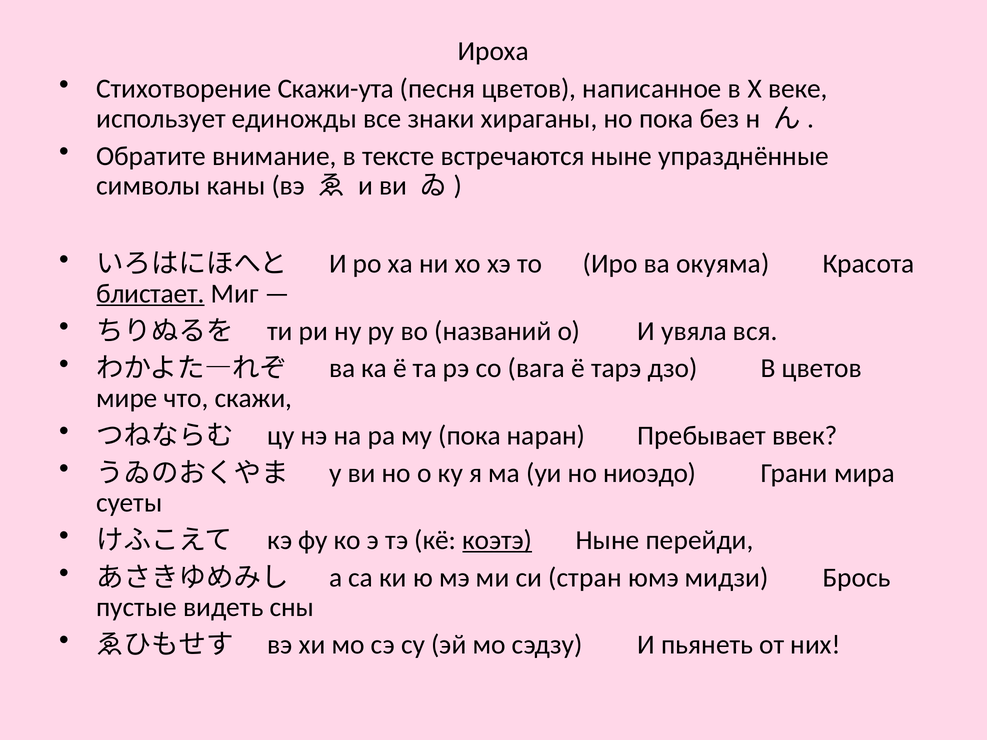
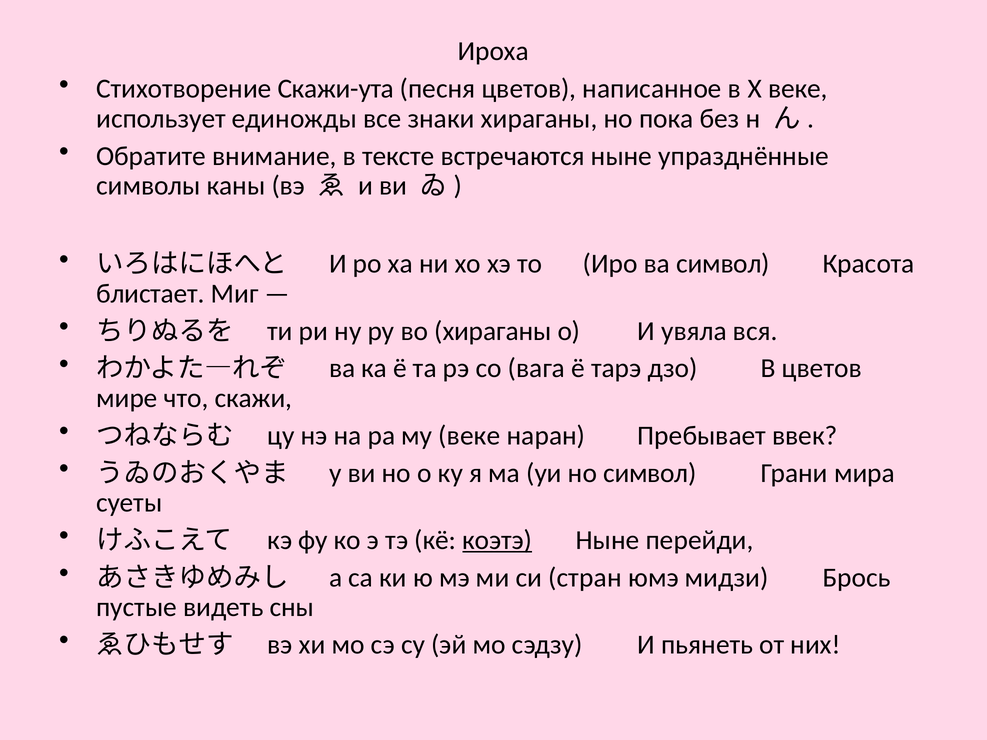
ва окуяма: окуяма -> символ
блистает underline: present -> none
во названий: названий -> хираганы
му пока: пока -> веке
но ниоэдо: ниоэдо -> символ
